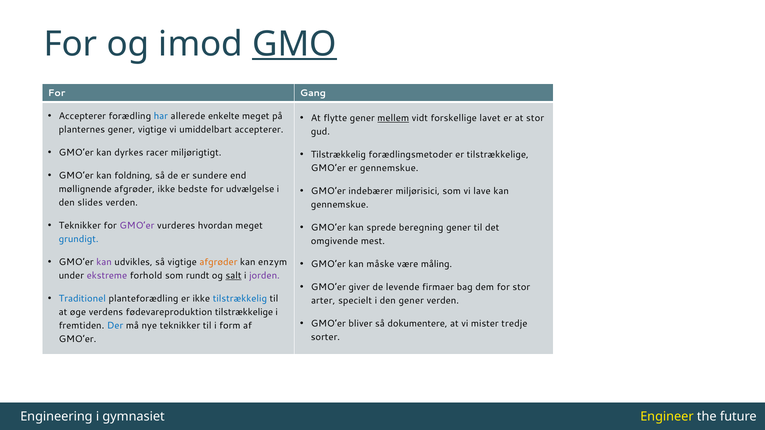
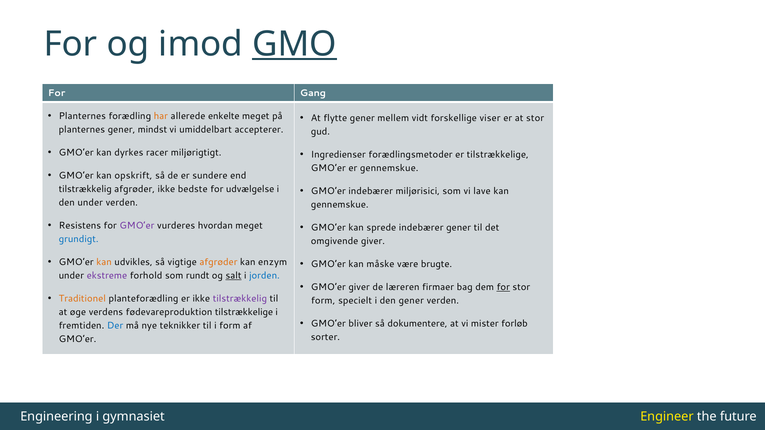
Accepterer at (82, 116): Accepterer -> Planternes
har colour: blue -> orange
mellem underline: present -> none
lavet: lavet -> viser
gener vigtige: vigtige -> mindst
Tilstrækkelig at (338, 155): Tilstrækkelig -> Ingredienser
foldning: foldning -> opskrift
møllignende at (85, 189): møllignende -> tilstrækkelig
den slides: slides -> under
Teknikker at (80, 226): Teknikker -> Resistens
sprede beregning: beregning -> indebærer
omgivende mest: mest -> giver
kan at (104, 262) colour: purple -> orange
måling: måling -> brugte
jorden colour: purple -> blue
levende: levende -> læreren
for at (503, 287) underline: none -> present
Traditionel colour: blue -> orange
tilstrækkelig at (240, 299) colour: blue -> purple
arter at (323, 301): arter -> form
tredje: tredje -> forløb
